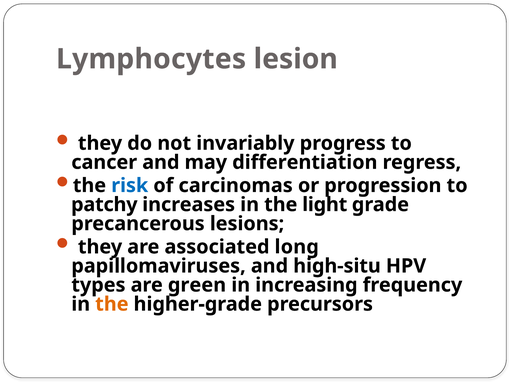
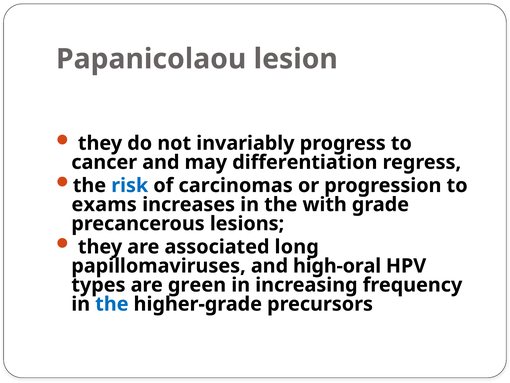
Lymphocytes: Lymphocytes -> Papanicolaou
patchy: patchy -> exams
light: light -> with
high-situ: high-situ -> high-oral
the at (112, 304) colour: orange -> blue
